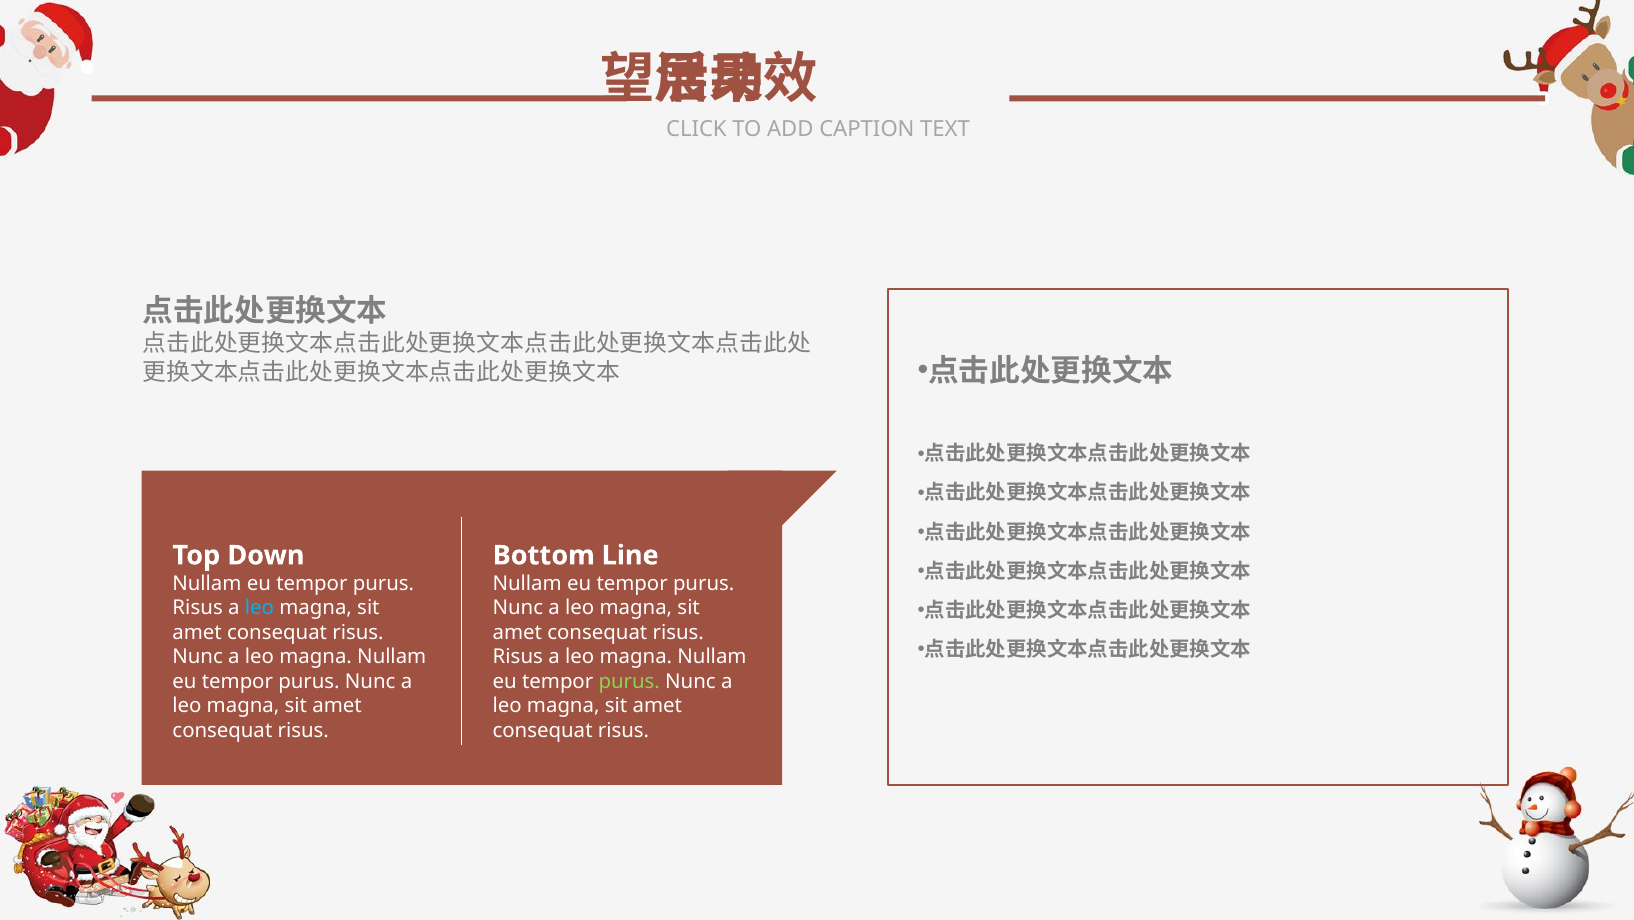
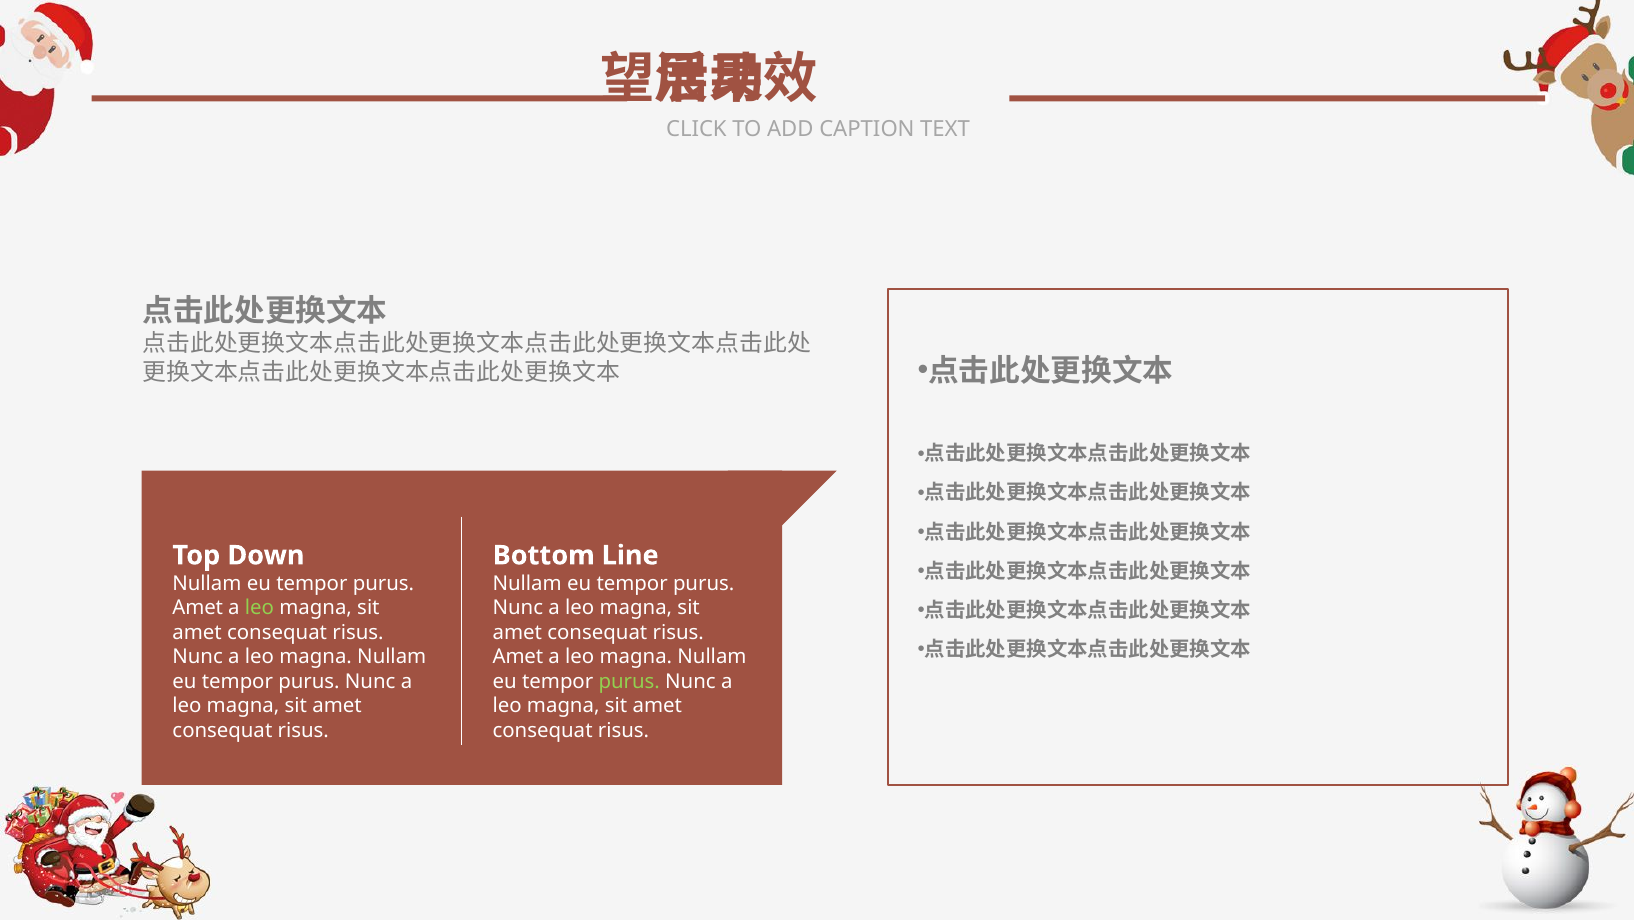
Risus at (198, 608): Risus -> Amet
leo at (259, 608) colour: light blue -> light green
Risus at (518, 657): Risus -> Amet
